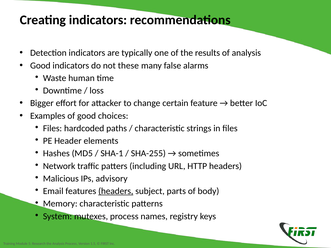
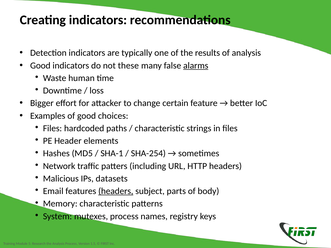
alarms underline: none -> present
SHA-255: SHA-255 -> SHA-254
advisory: advisory -> datasets
